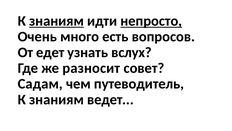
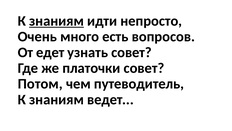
непросто underline: present -> none
узнать вслух: вслух -> совет
разносит: разносит -> платочки
Садам: Садам -> Потом
